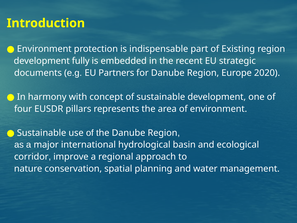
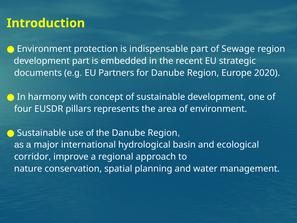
Existing: Existing -> Sewage
development fully: fully -> part
